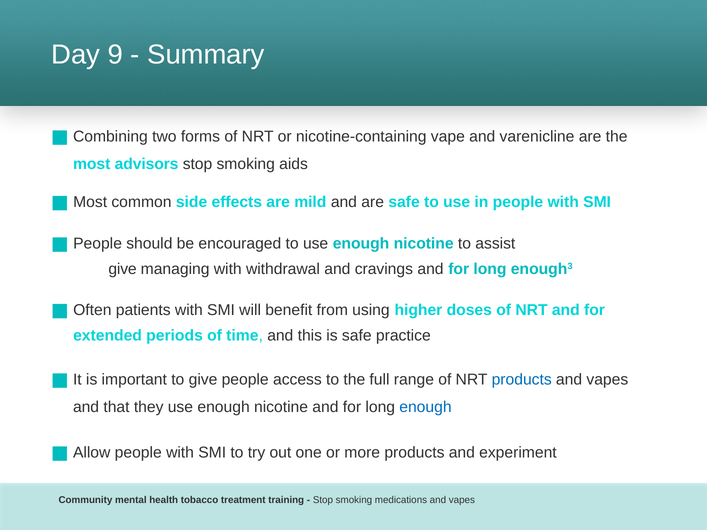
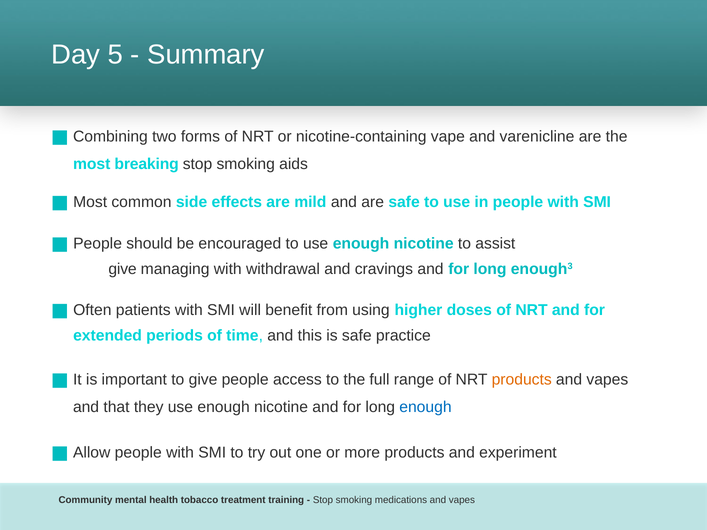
9: 9 -> 5
advisors: advisors -> breaking
products at (522, 380) colour: blue -> orange
